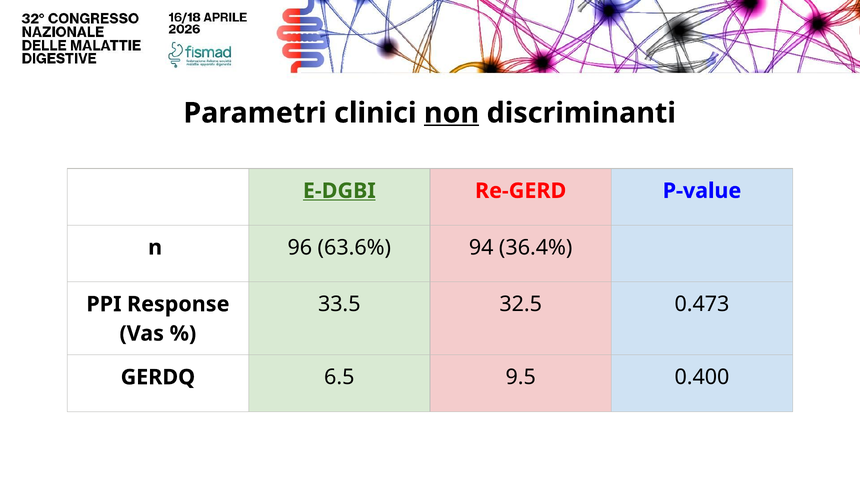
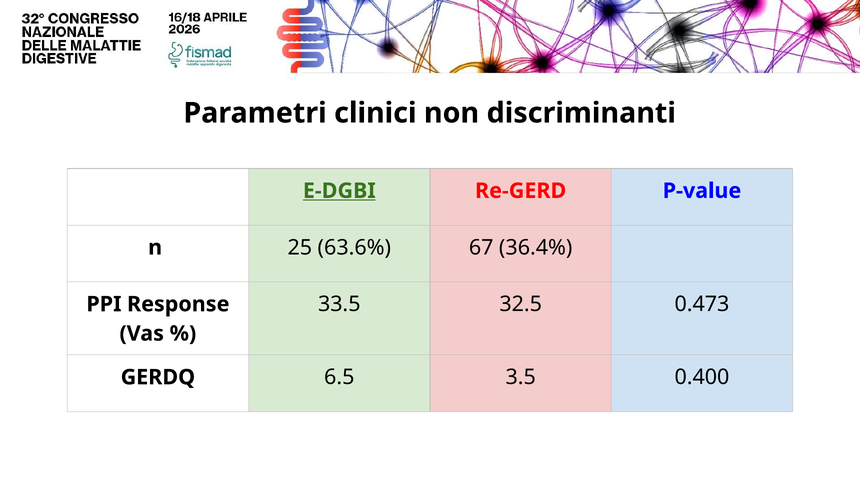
non underline: present -> none
96: 96 -> 25
94: 94 -> 67
9.5: 9.5 -> 3.5
